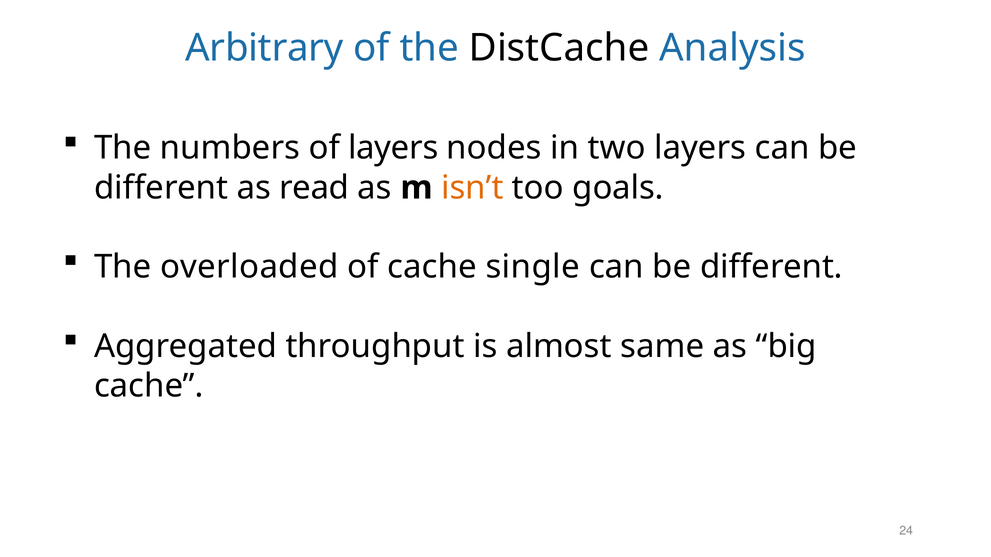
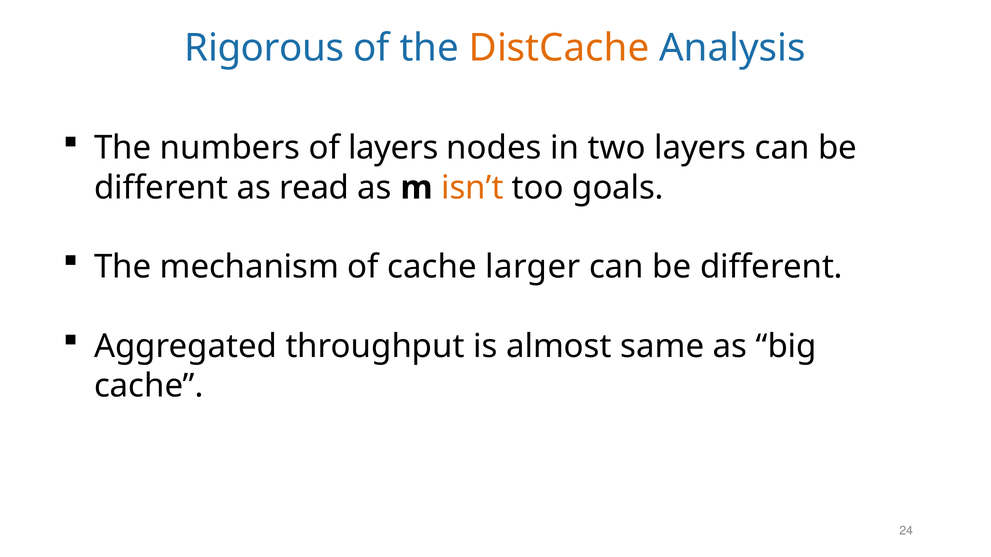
Arbitrary: Arbitrary -> Rigorous
DistCache colour: black -> orange
overloaded: overloaded -> mechanism
single: single -> larger
